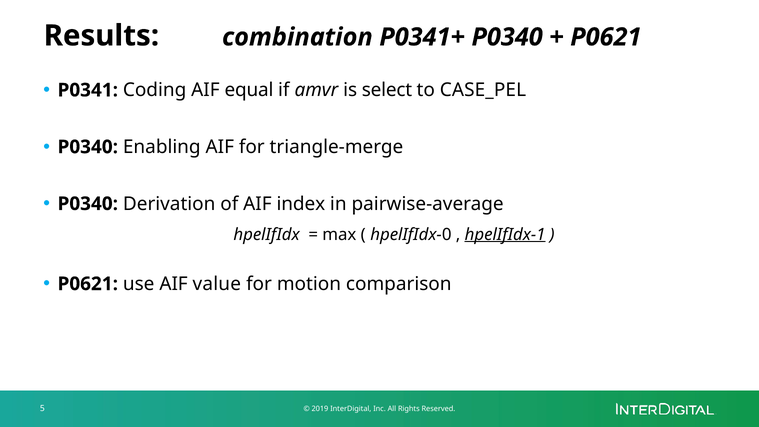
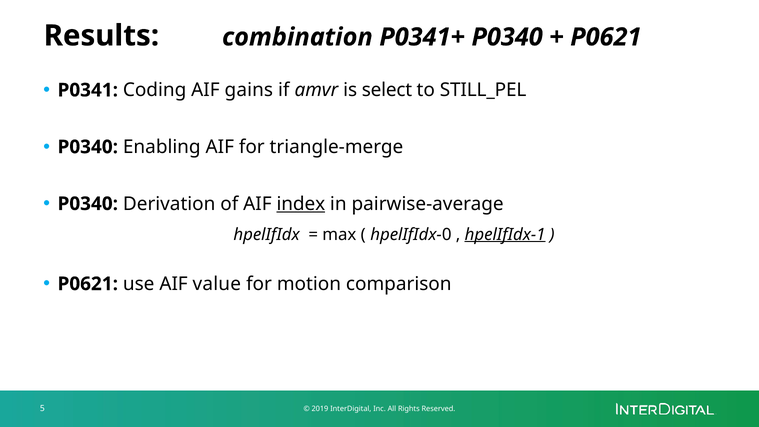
equal: equal -> gains
CASE_PEL: CASE_PEL -> STILL_PEL
index underline: none -> present
